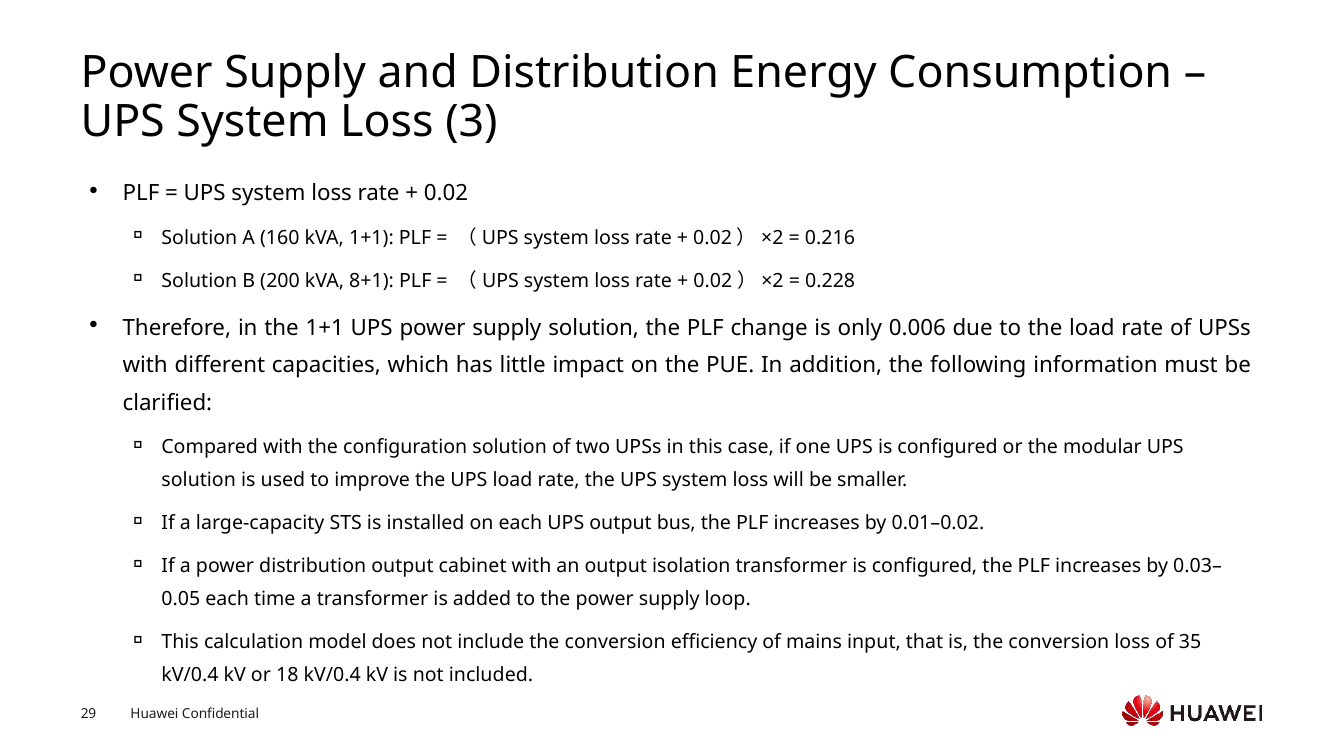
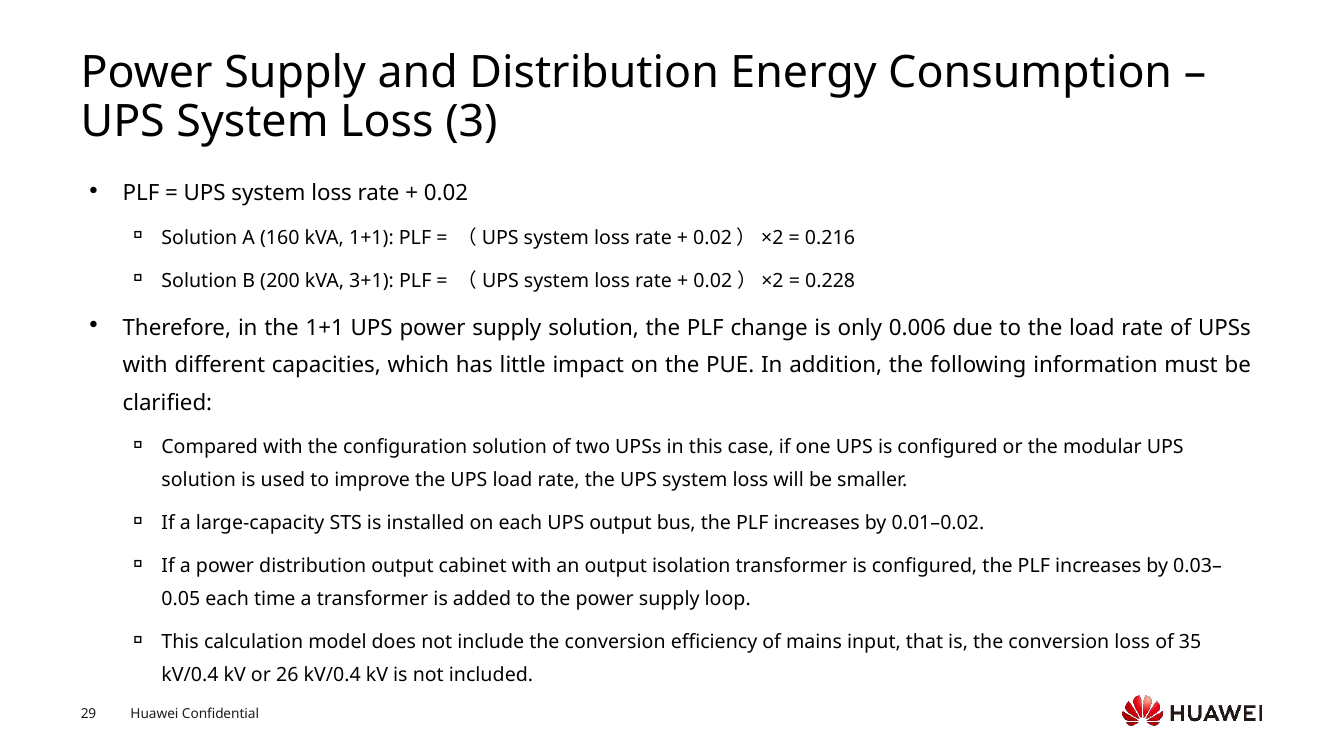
8+1: 8+1 -> 3+1
18: 18 -> 26
